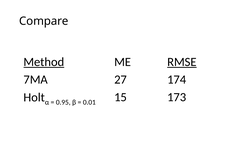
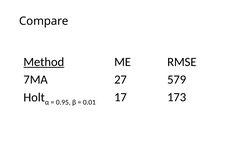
RMSE underline: present -> none
174: 174 -> 579
15: 15 -> 17
